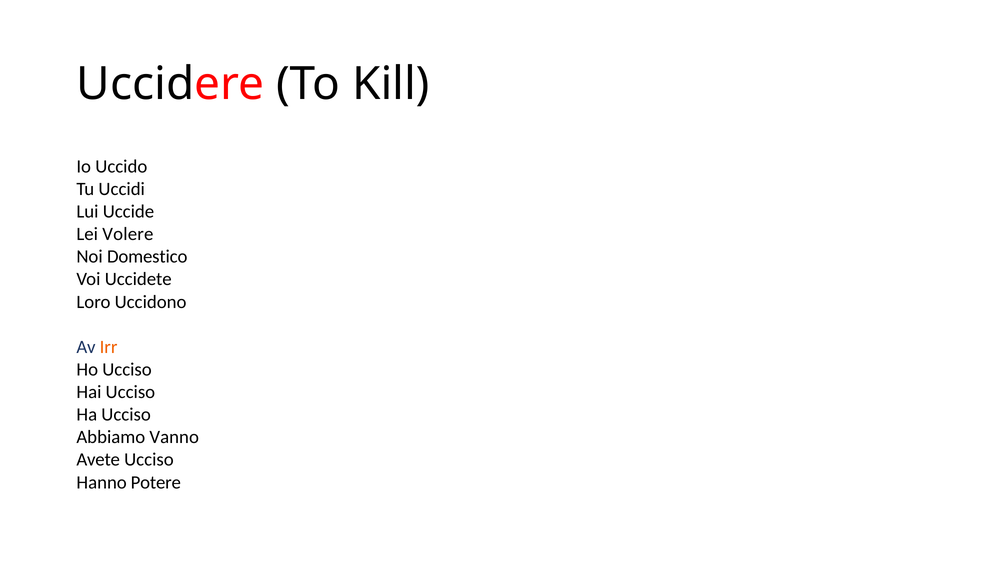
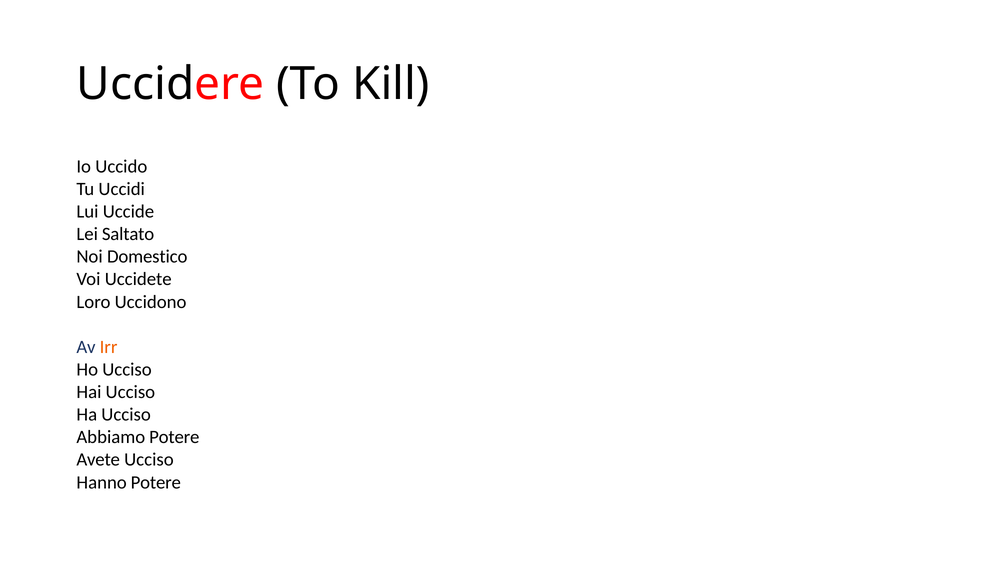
Volere: Volere -> Saltato
Abbiamo Vanno: Vanno -> Potere
